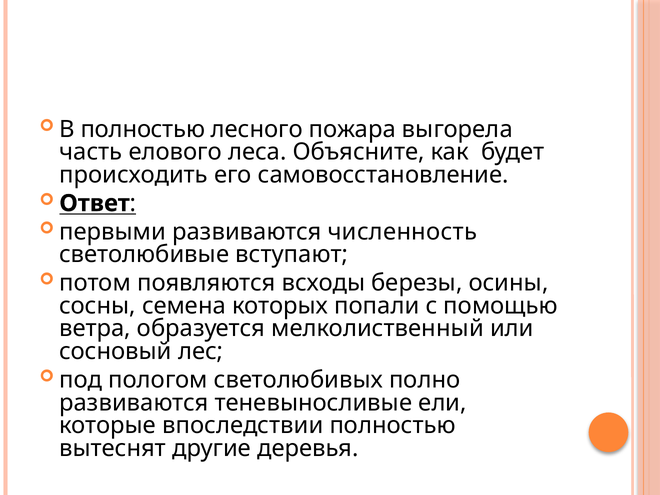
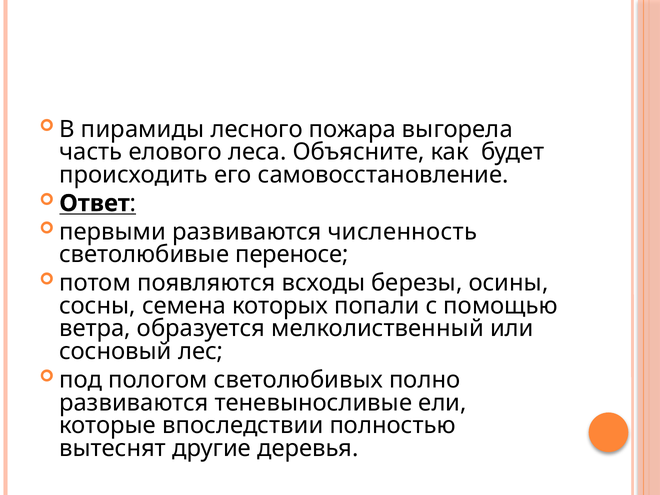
В полностью: полностью -> пирамиды
вступают: вступают -> переносе
